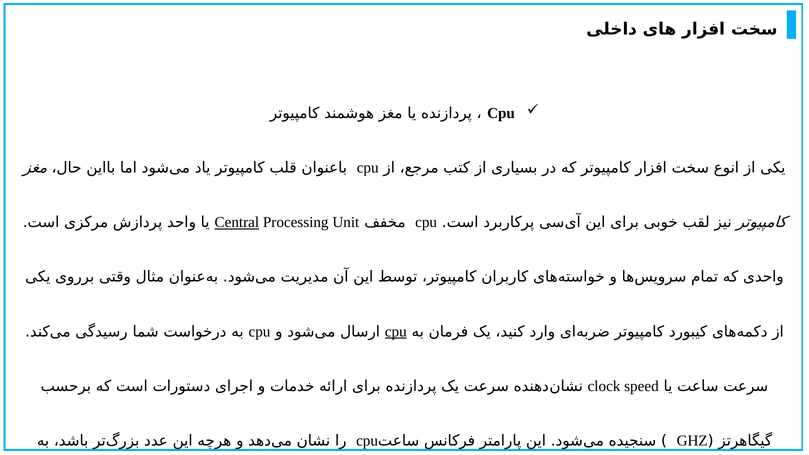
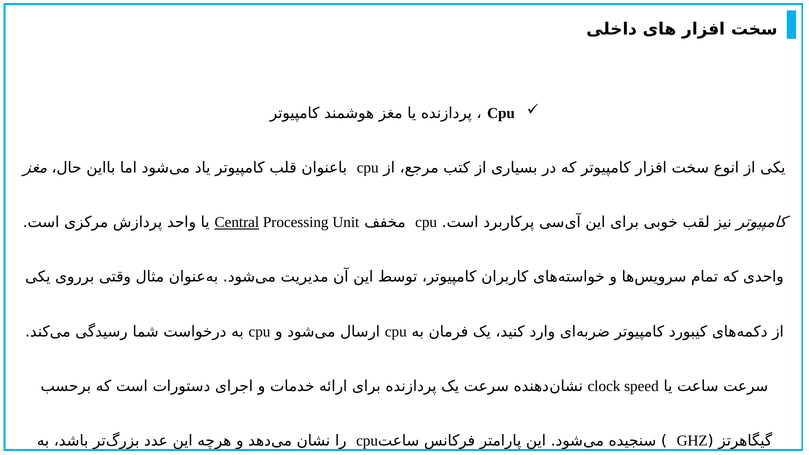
cpu at (396, 332) underline: present -> none
